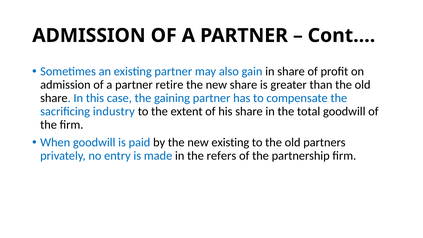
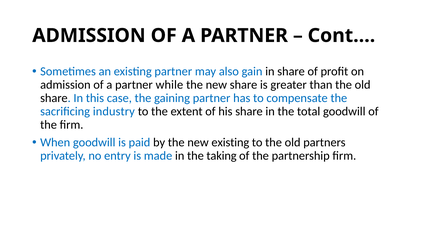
retire: retire -> while
refers: refers -> taking
